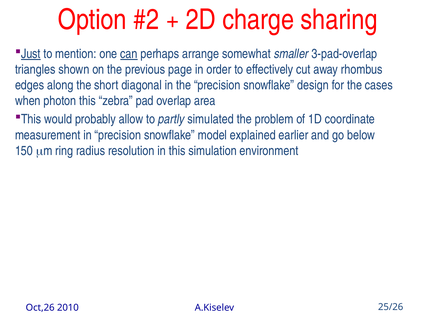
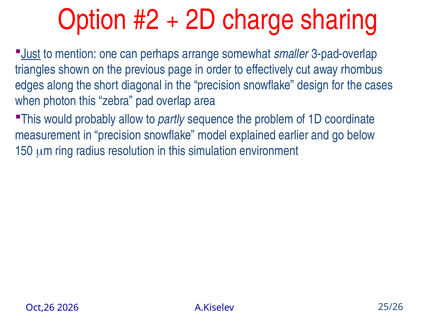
can underline: present -> none
simulated: simulated -> sequence
2010: 2010 -> 2026
